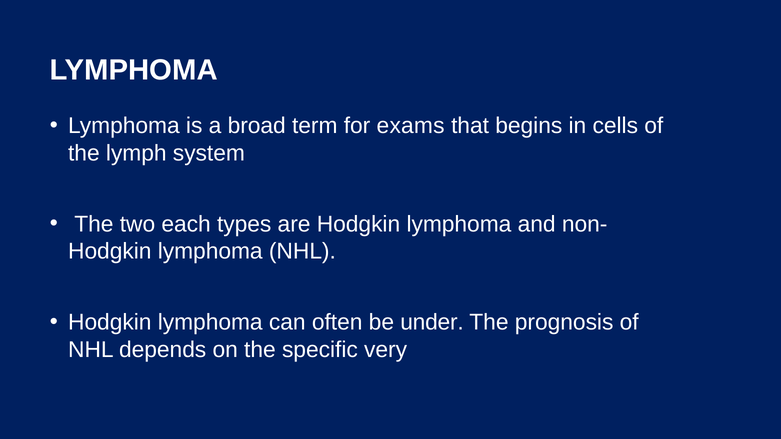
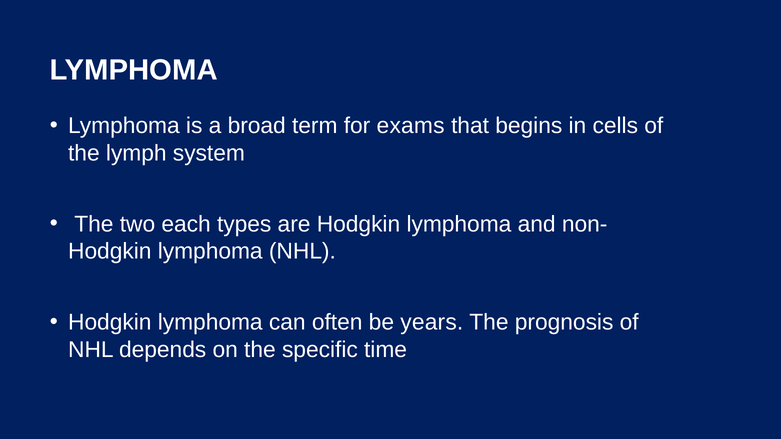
under: under -> years
very: very -> time
